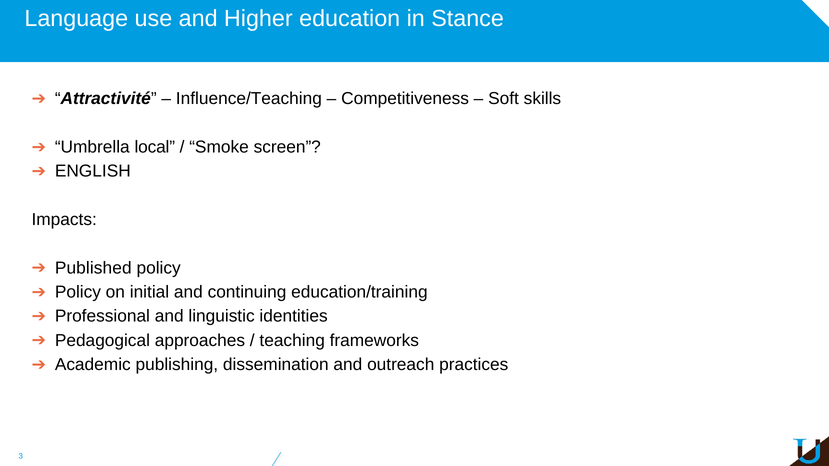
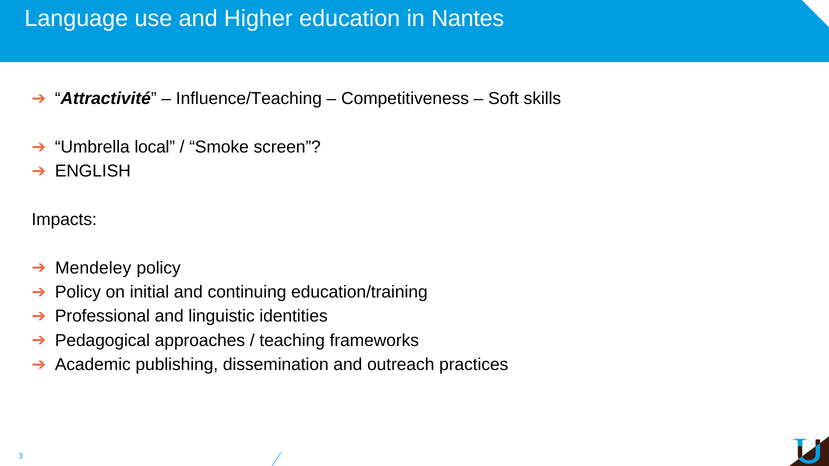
Stance: Stance -> Nantes
Published: Published -> Mendeley
